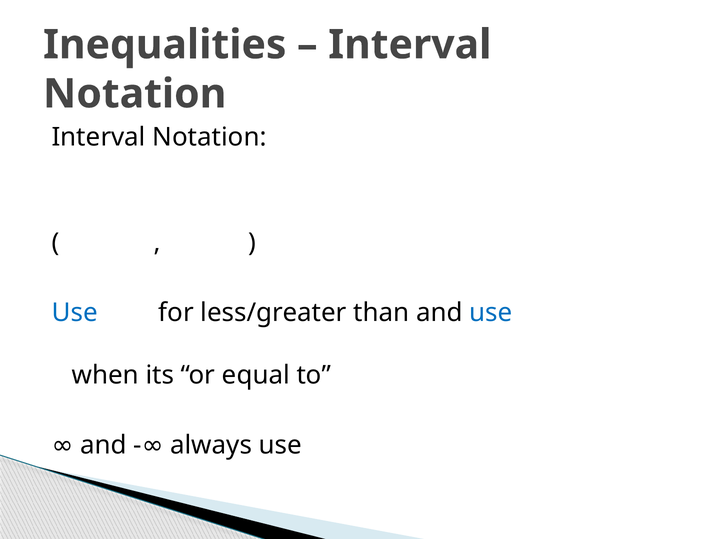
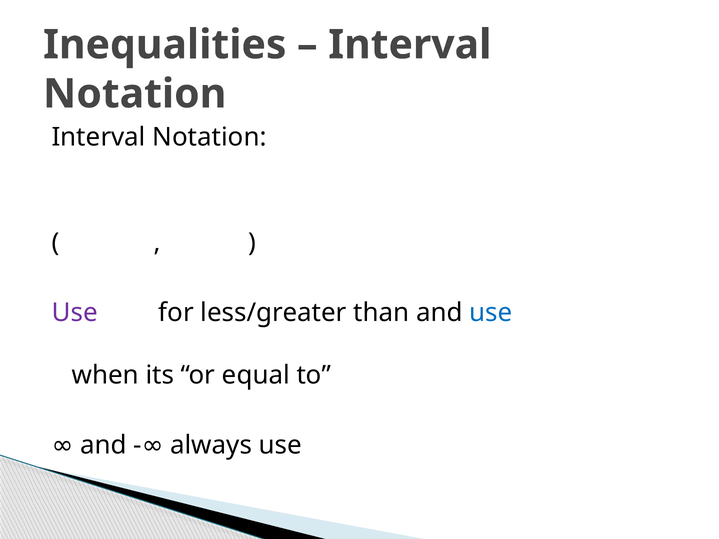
Use at (75, 313) colour: blue -> purple
